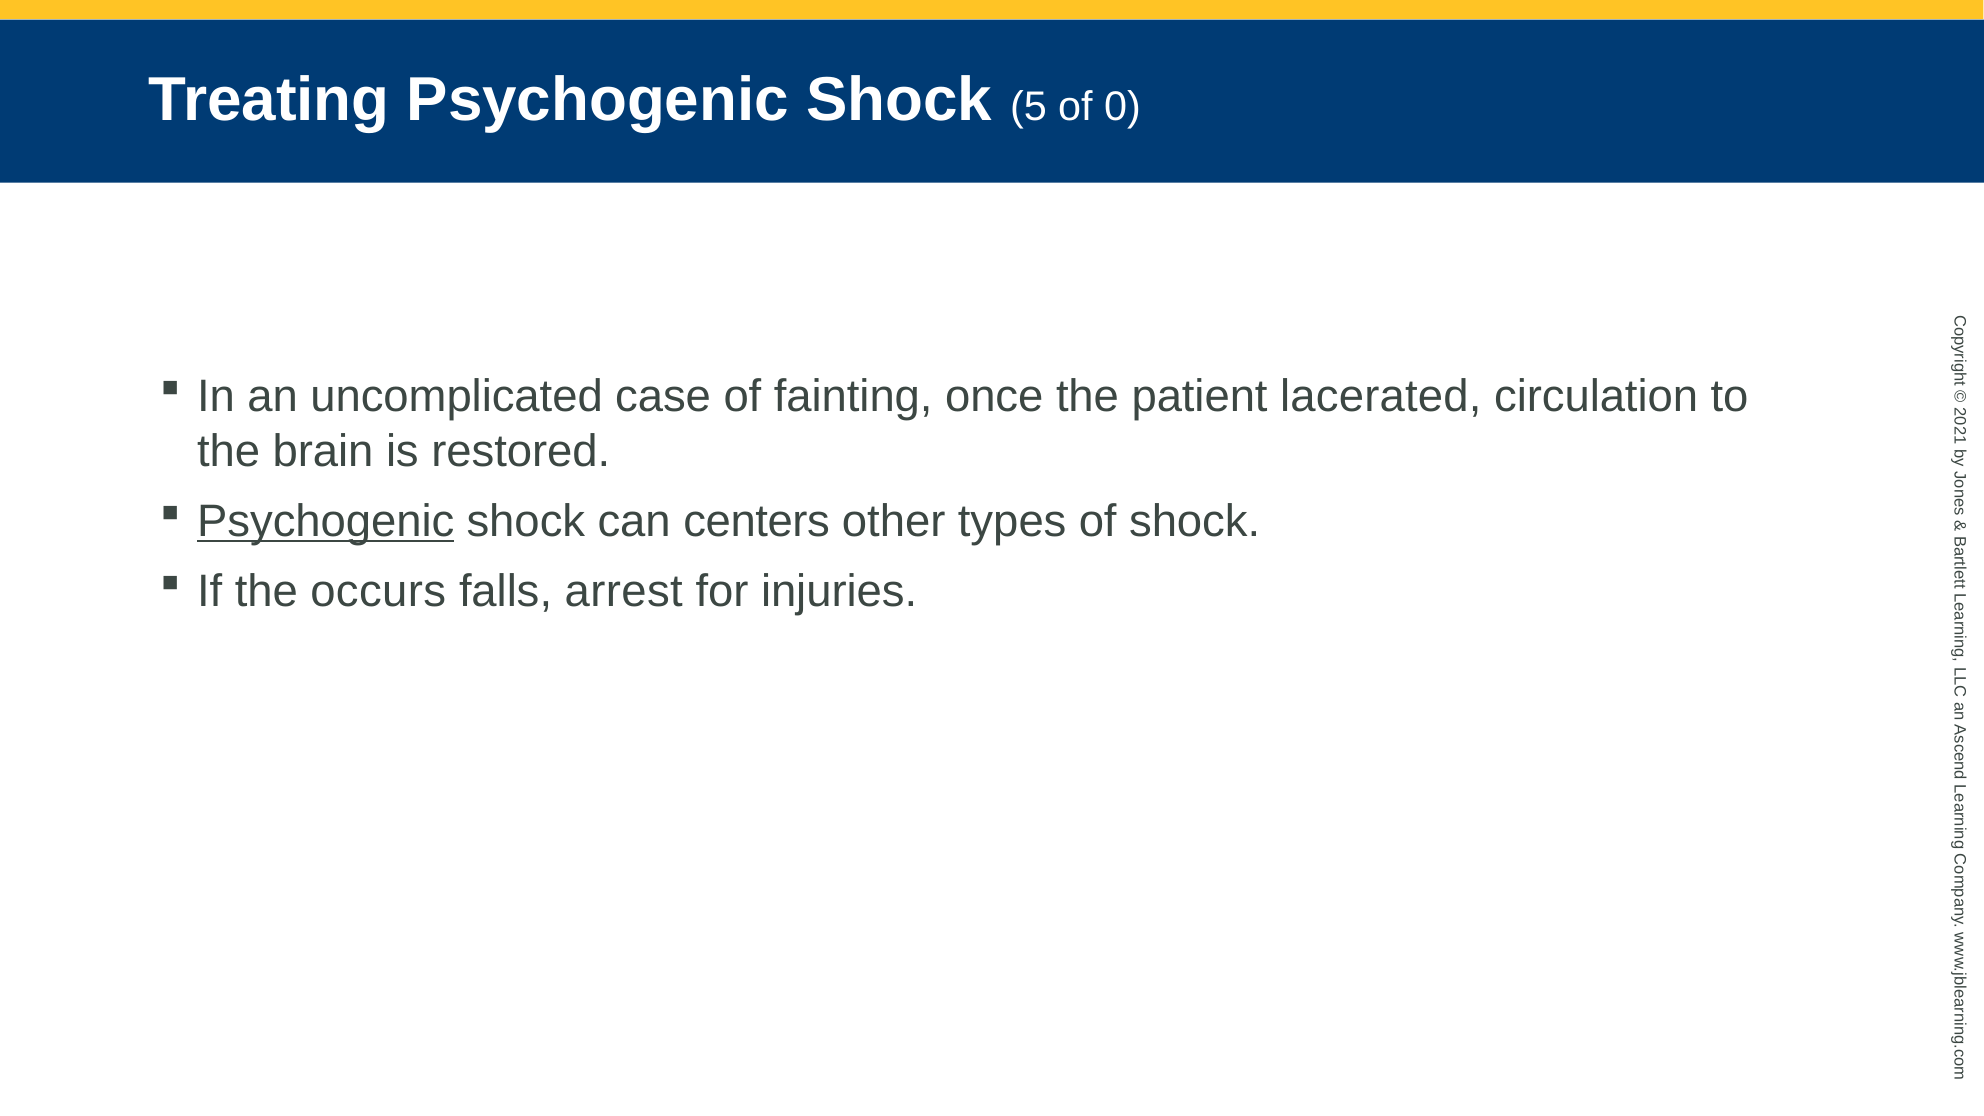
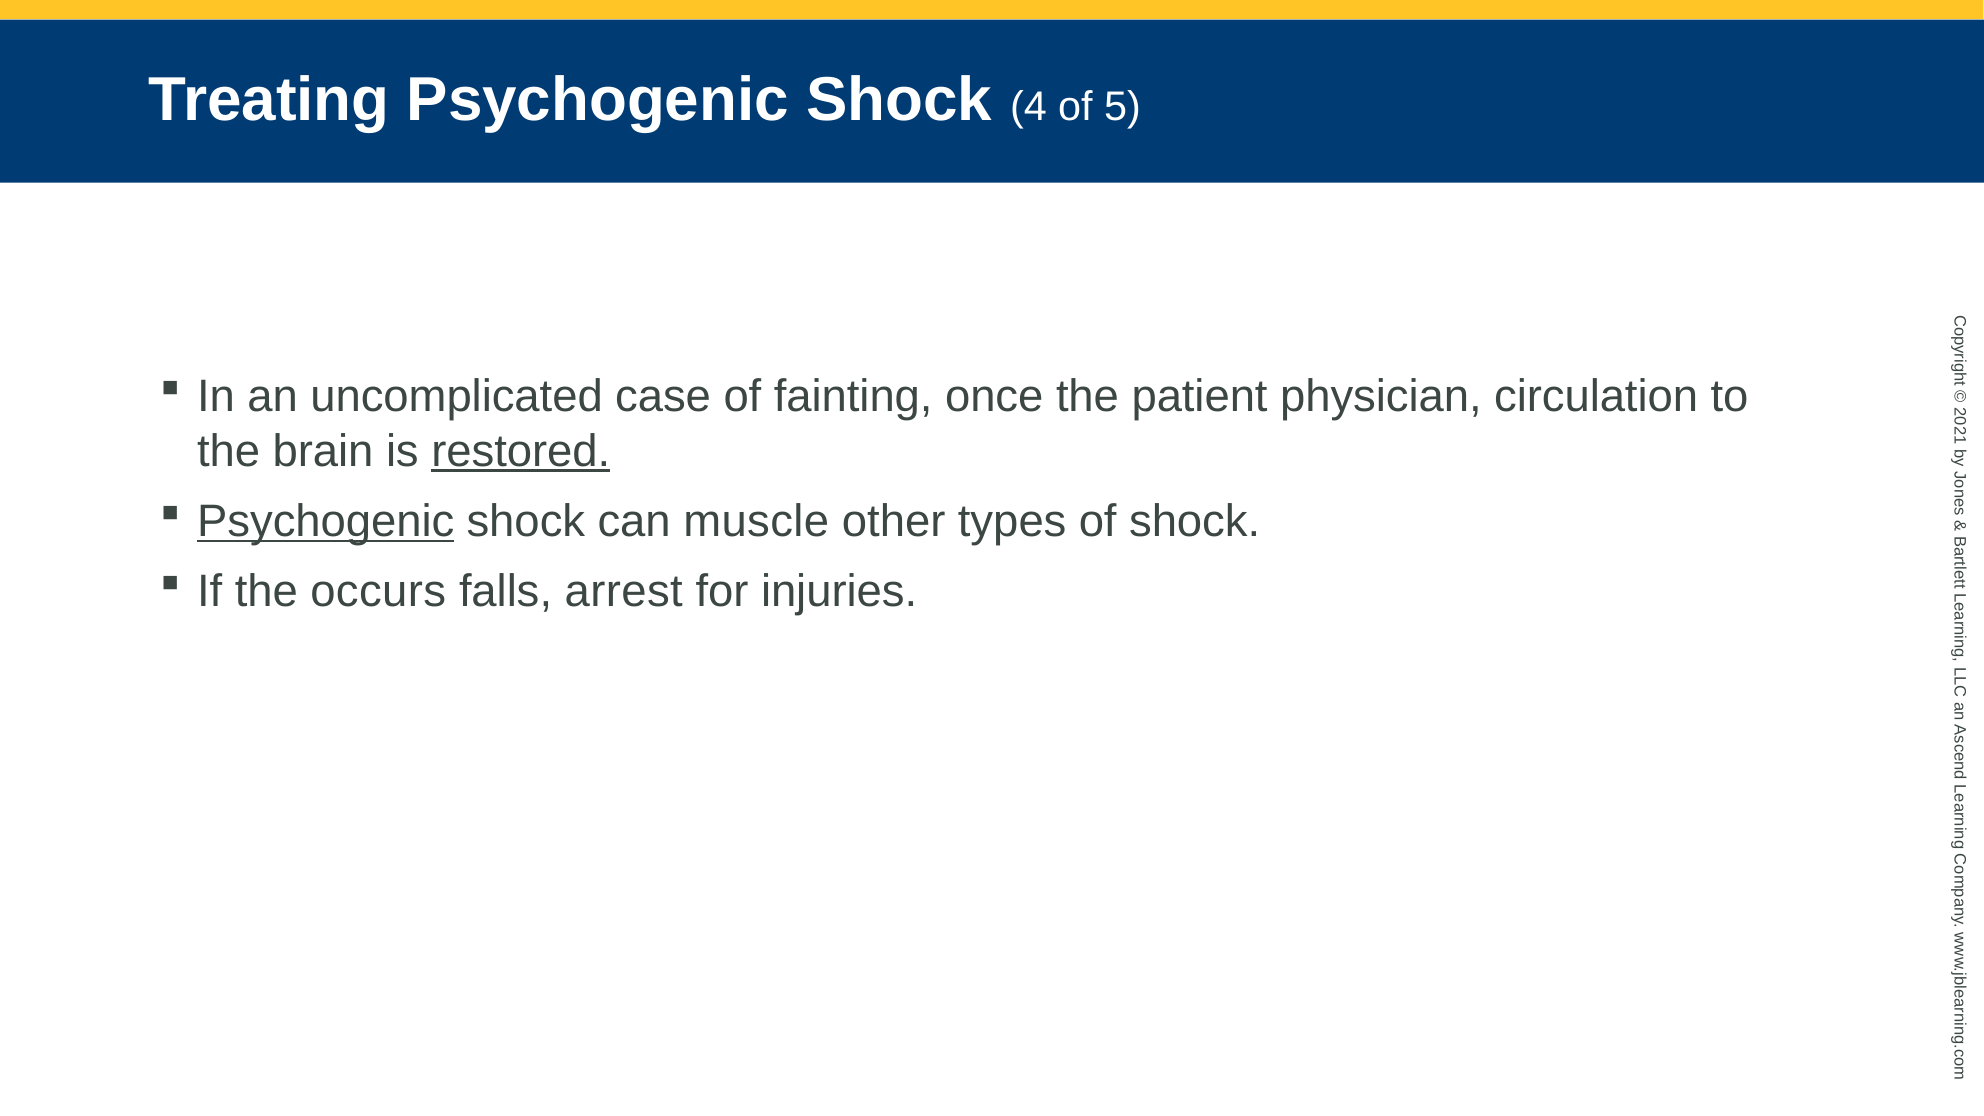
5: 5 -> 4
of 0: 0 -> 5
lacerated: lacerated -> physician
restored underline: none -> present
centers: centers -> muscle
